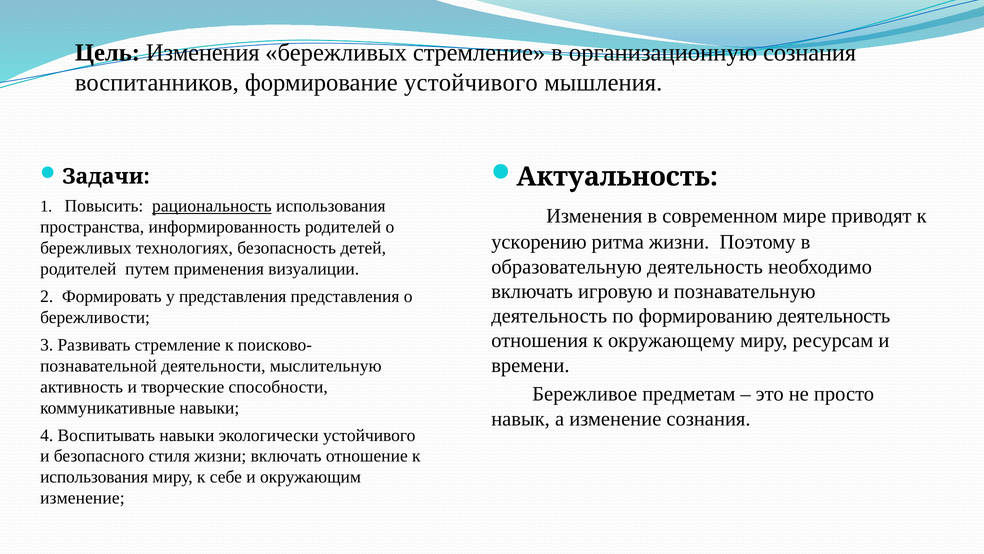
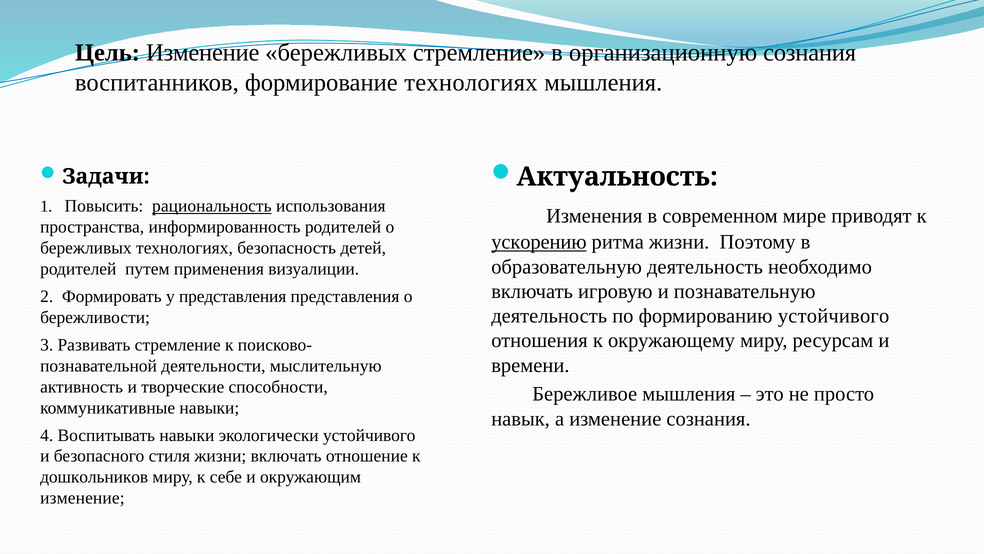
Цель Изменения: Изменения -> Изменение
формирование устойчивого: устойчивого -> технологиях
ускорению underline: none -> present
формированию деятельность: деятельность -> устойчивого
Бережливое предметам: предметам -> мышления
использования at (94, 477): использования -> дошкольников
